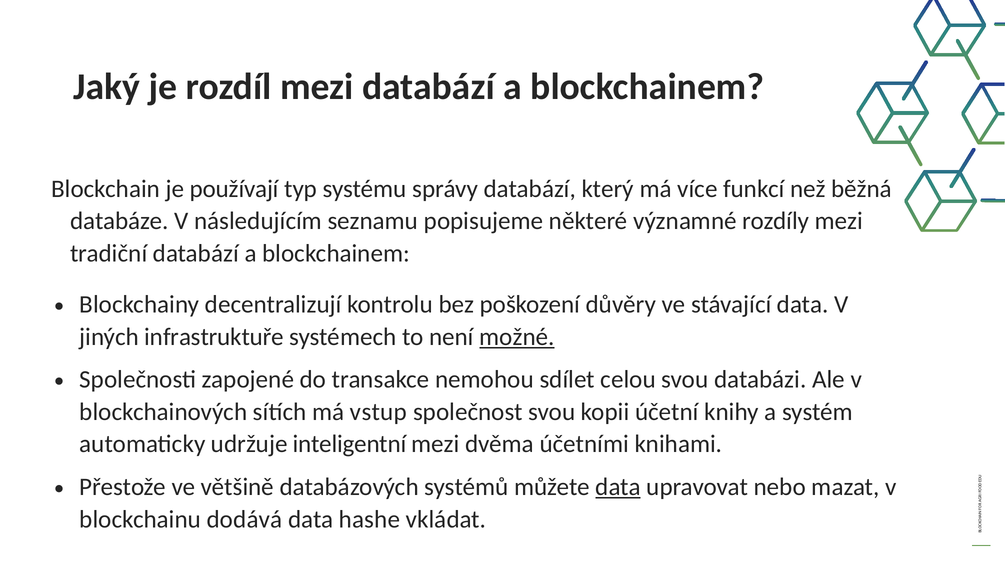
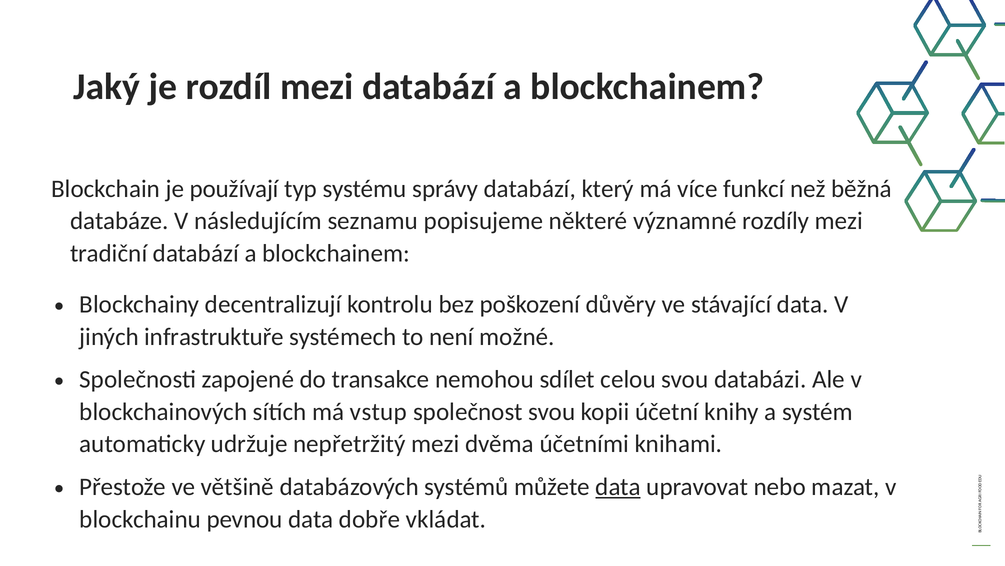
možné underline: present -> none
inteligentní: inteligentní -> nepřetržitý
dodává: dodává -> pevnou
hashe: hashe -> dobře
